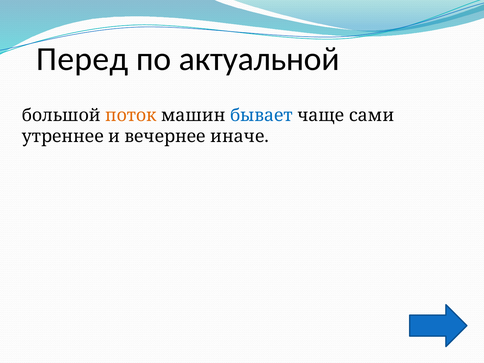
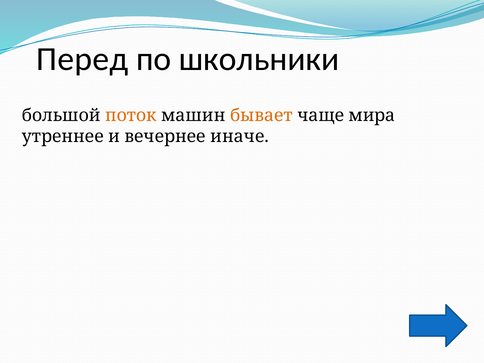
актуальной: актуальной -> школьники
бывает colour: blue -> orange
сами: сами -> мира
